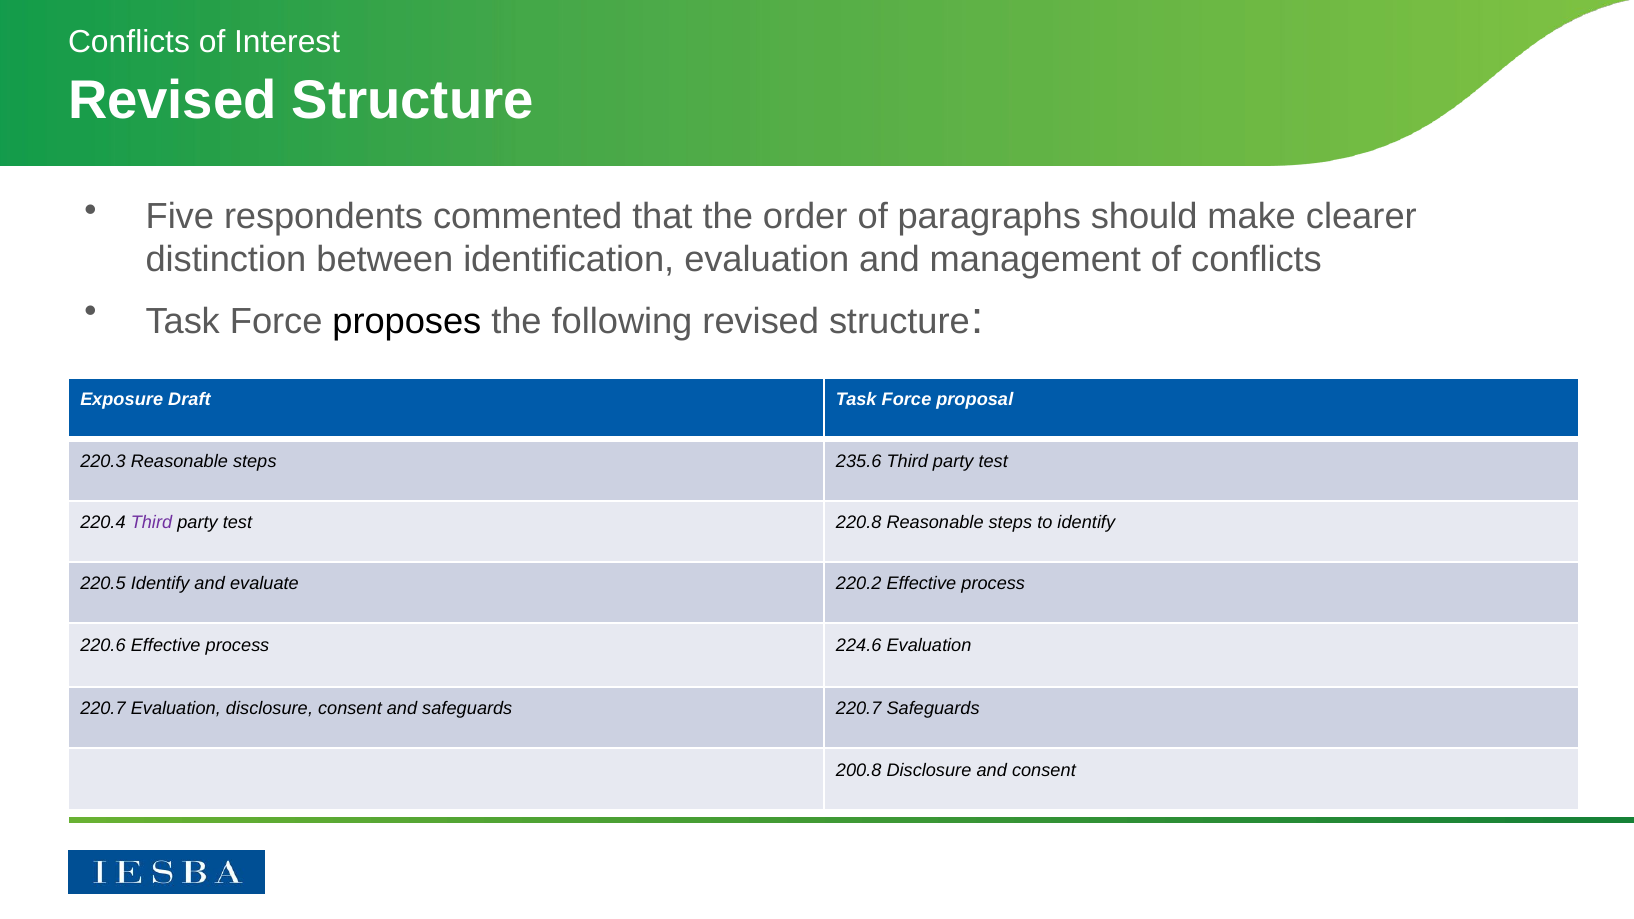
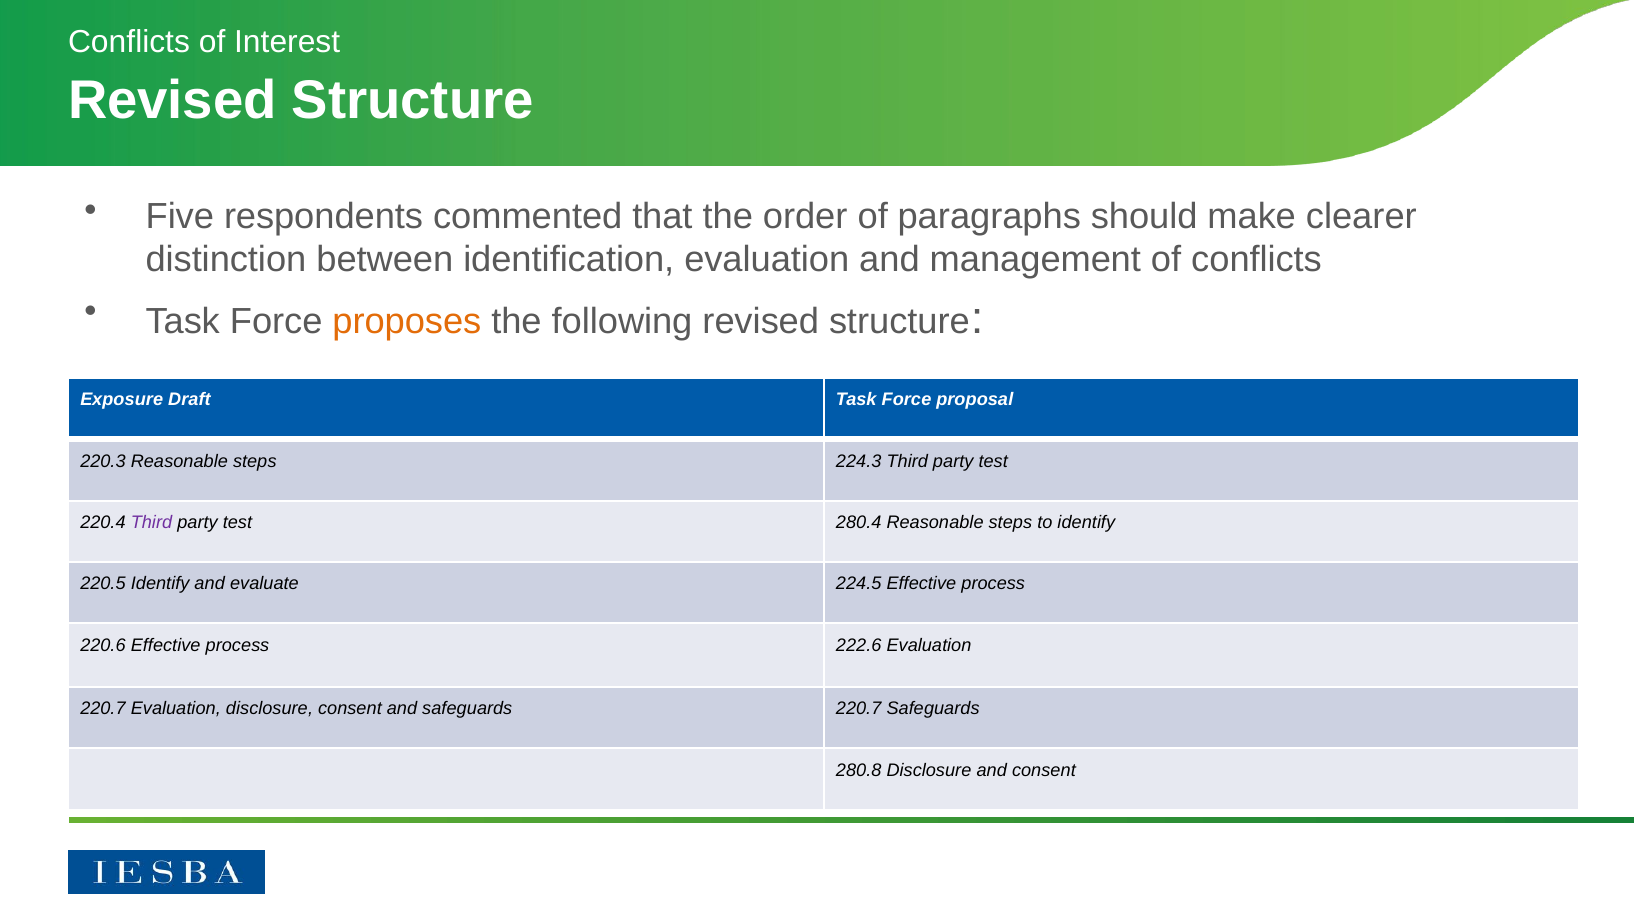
proposes colour: black -> orange
235.6: 235.6 -> 224.3
220.8: 220.8 -> 280.4
220.2: 220.2 -> 224.5
224.6: 224.6 -> 222.6
200.8: 200.8 -> 280.8
